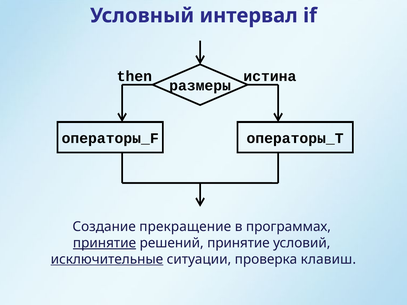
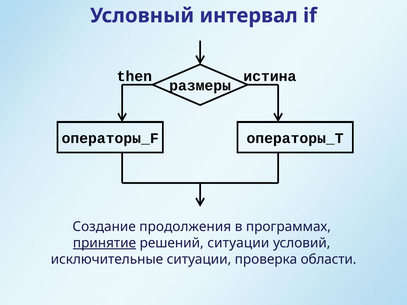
прекращение: прекращение -> продолжения
решений принятие: принятие -> ситуации
исключительные underline: present -> none
клавиш: клавиш -> области
